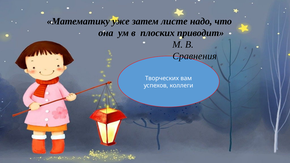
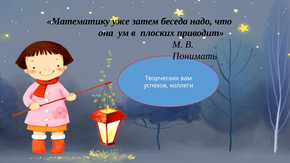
листе: листе -> беседа
Сравнения: Сравнения -> Понимать
